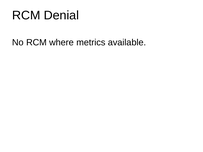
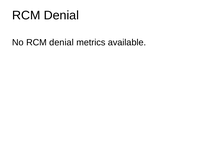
No RCM where: where -> denial
